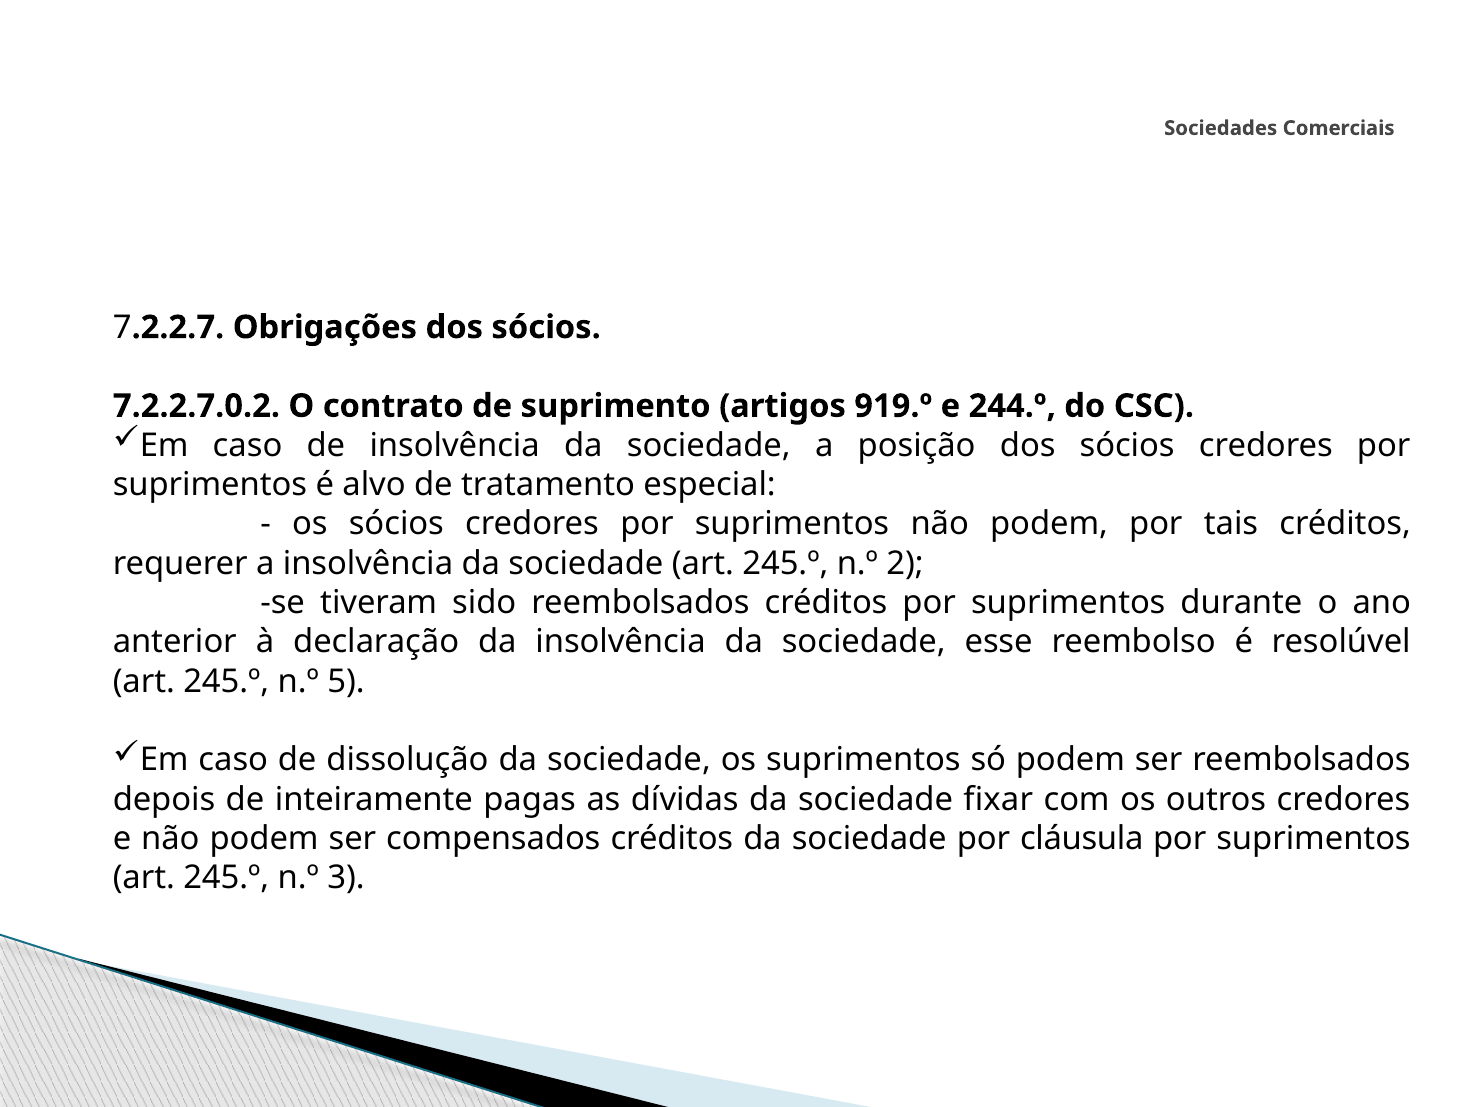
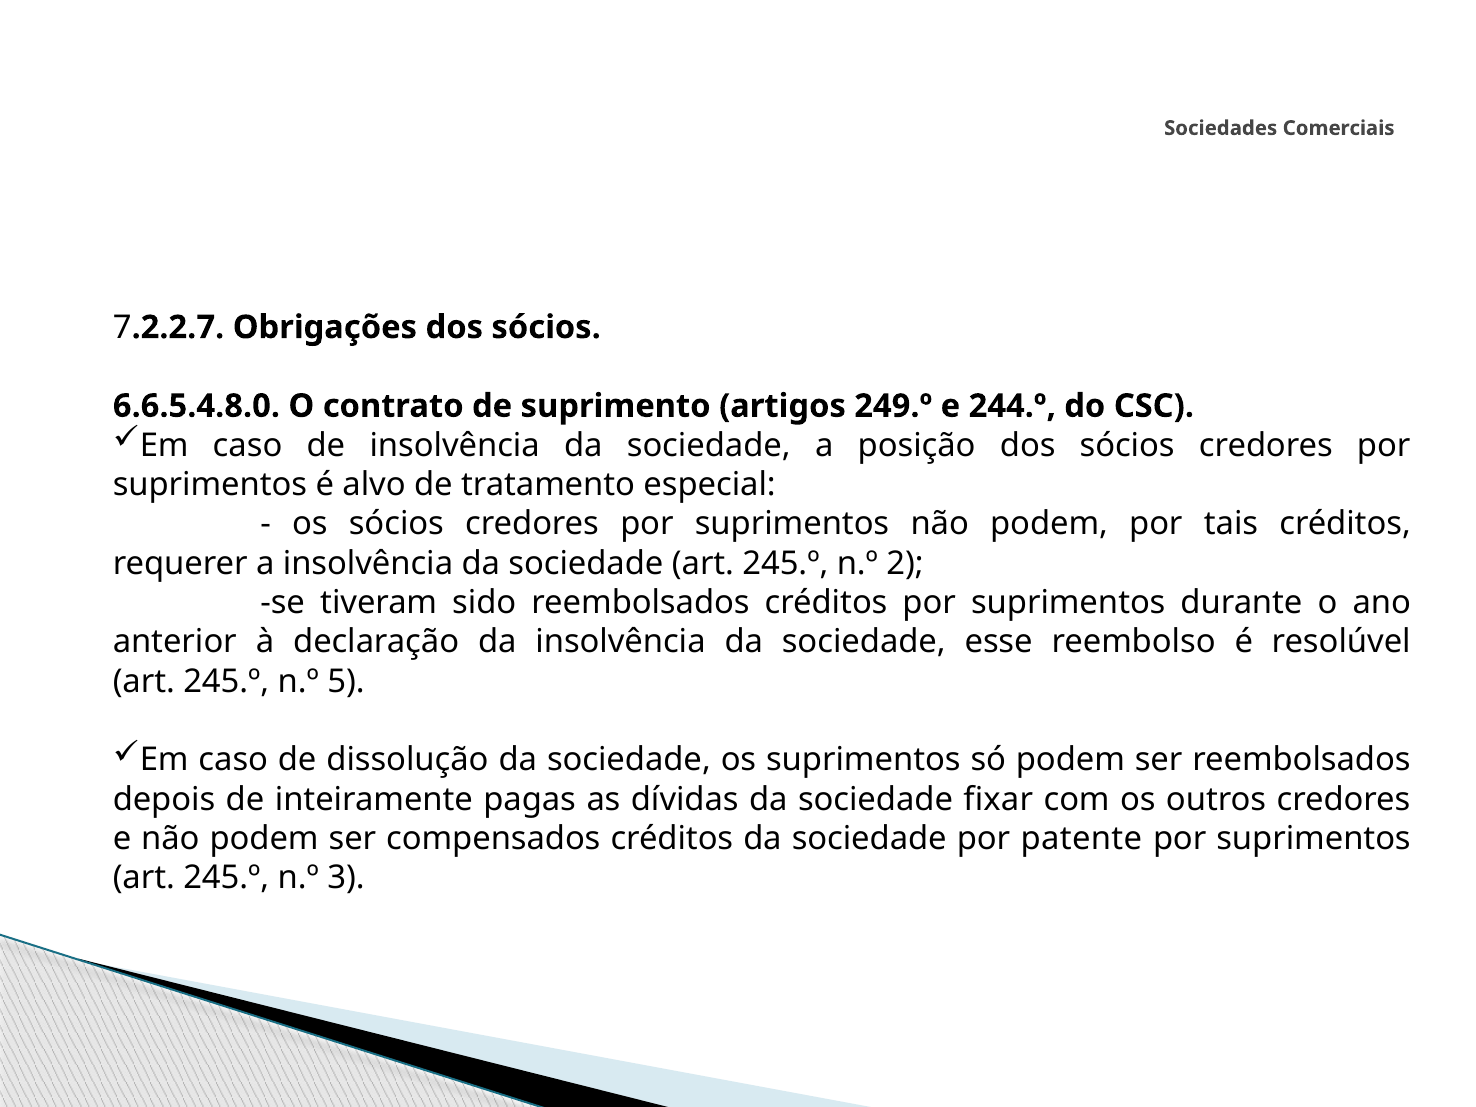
7.2.2.7.0.2: 7.2.2.7.0.2 -> 6.6.5.4.8.0
919.º: 919.º -> 249.º
cláusula: cláusula -> patente
